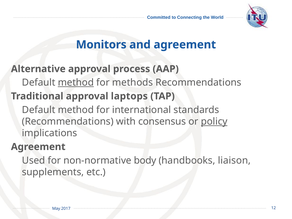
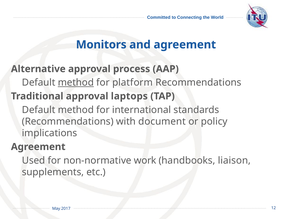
methods: methods -> platform
consensus: consensus -> document
policy underline: present -> none
body: body -> work
